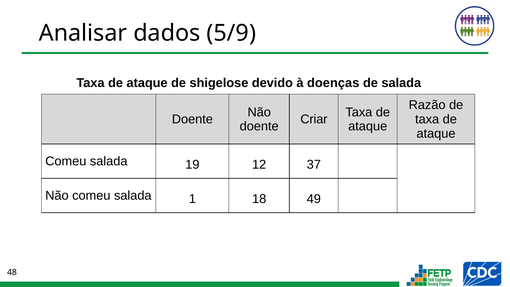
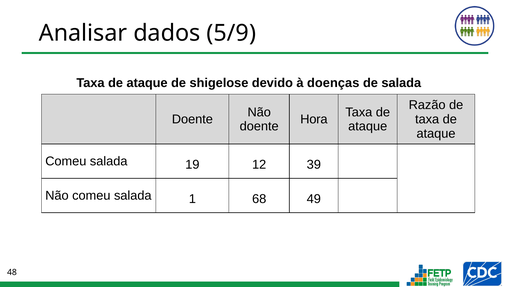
Criar: Criar -> Hora
37: 37 -> 39
18: 18 -> 68
